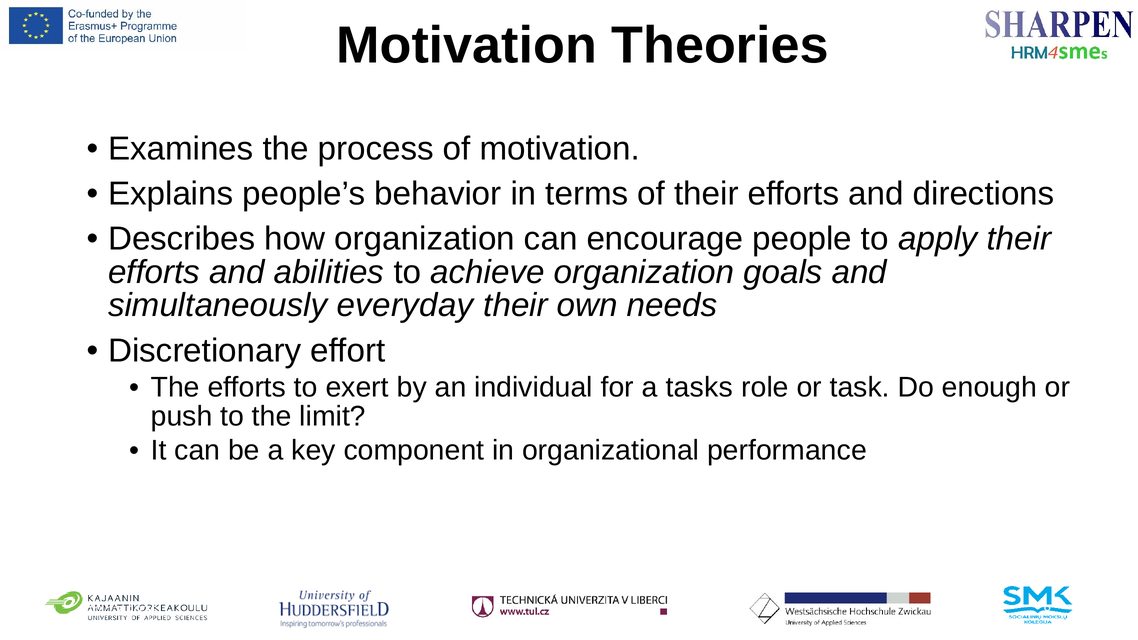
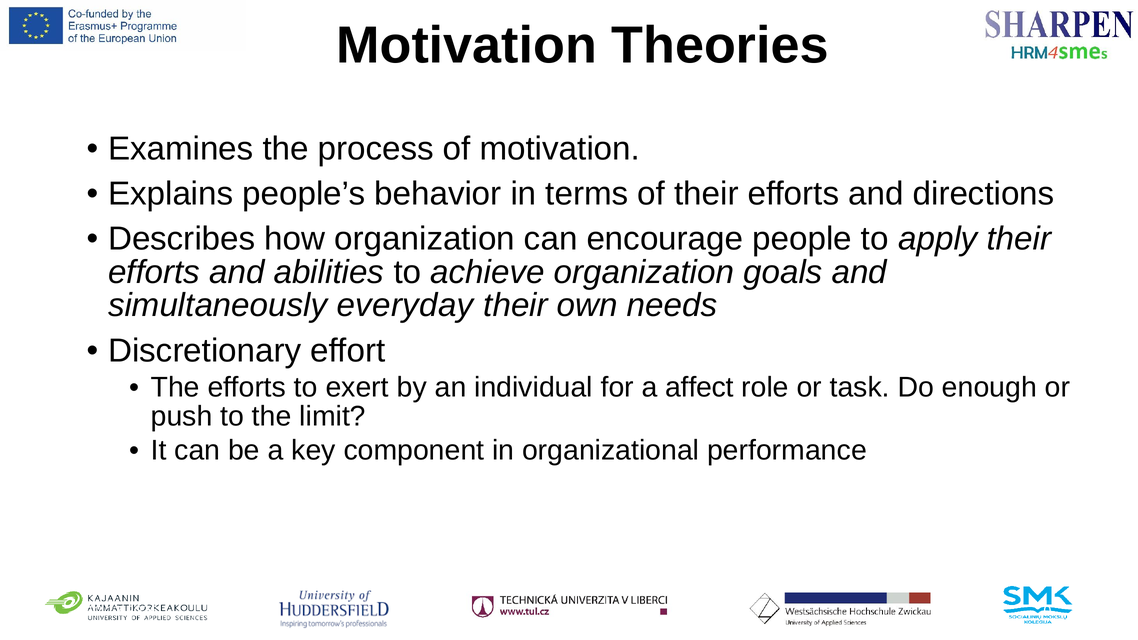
tasks: tasks -> affect
8: 8 -> 0
